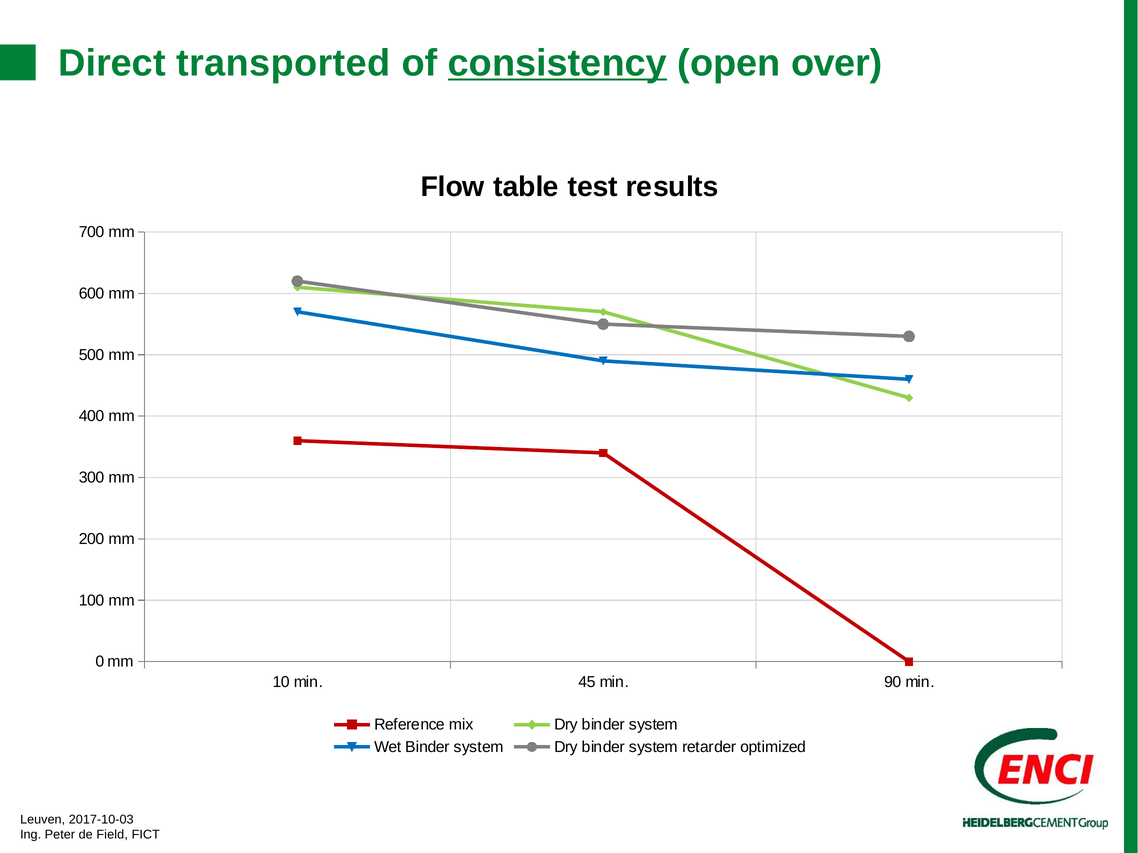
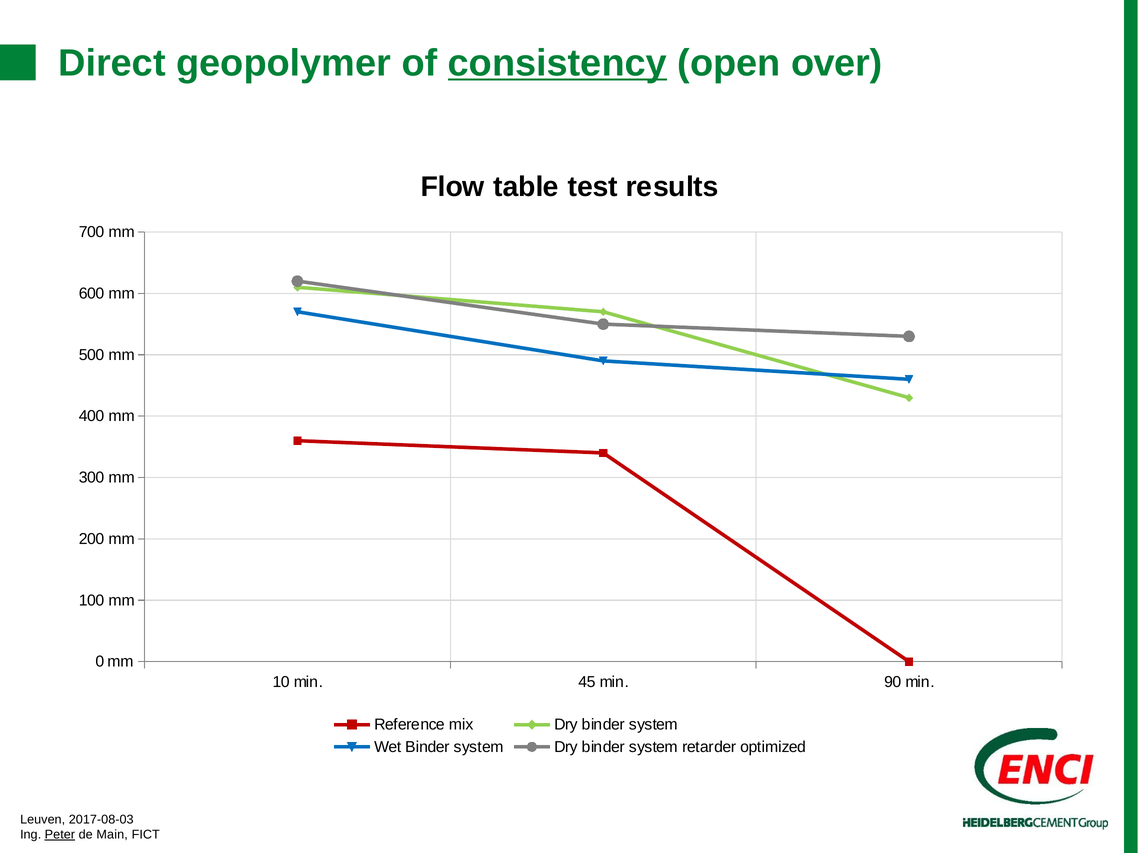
transported: transported -> geopolymer
2017-10-03: 2017-10-03 -> 2017-08-03
Peter underline: none -> present
Field: Field -> Main
